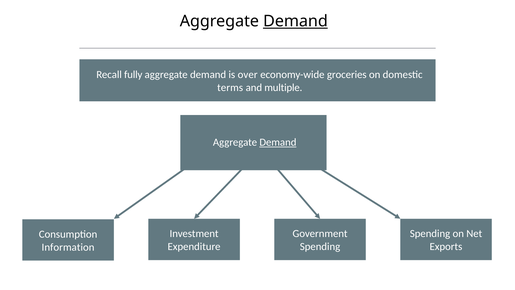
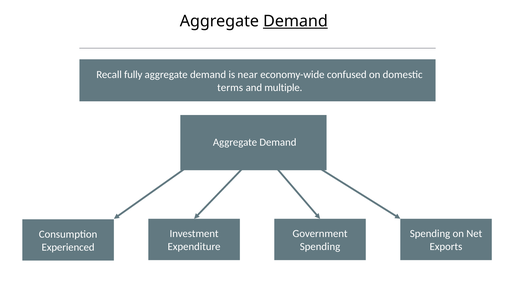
over: over -> near
groceries: groceries -> confused
Demand at (278, 142) underline: present -> none
Information: Information -> Experienced
